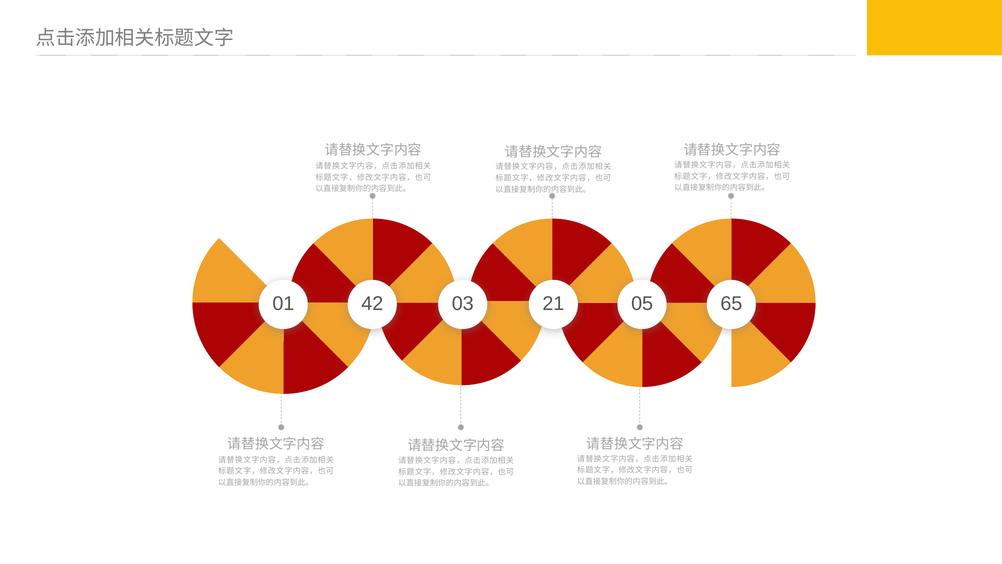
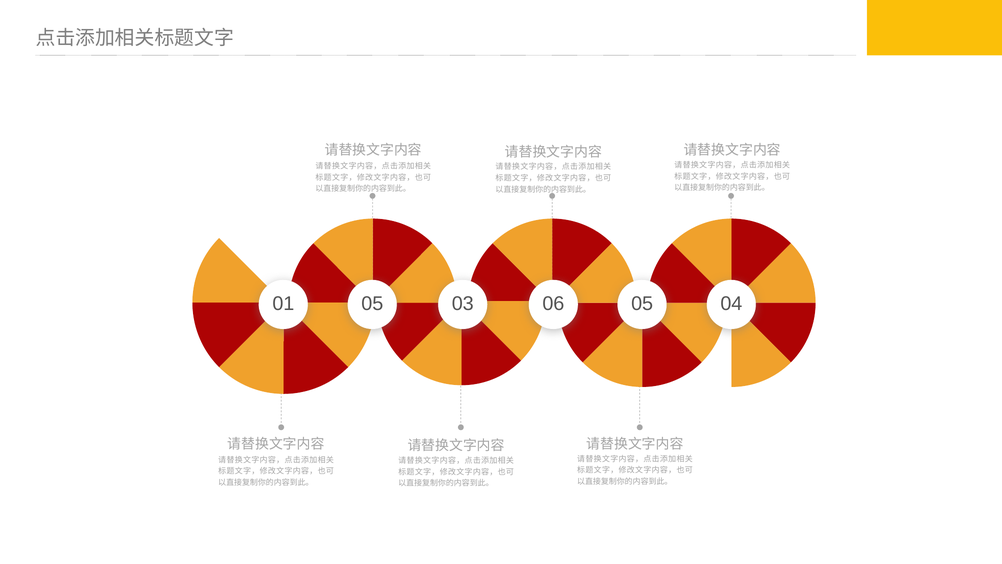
01 42: 42 -> 05
21: 21 -> 06
65: 65 -> 04
